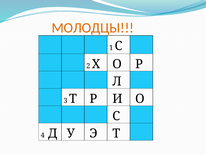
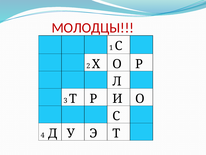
МОЛОДЦЫ colour: orange -> red
